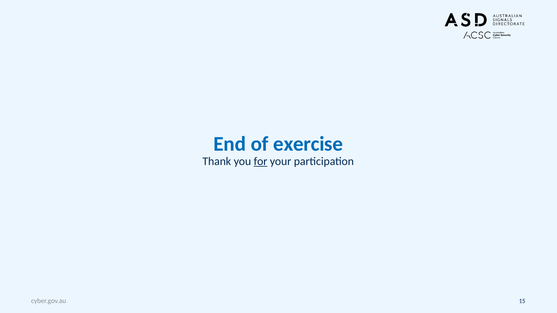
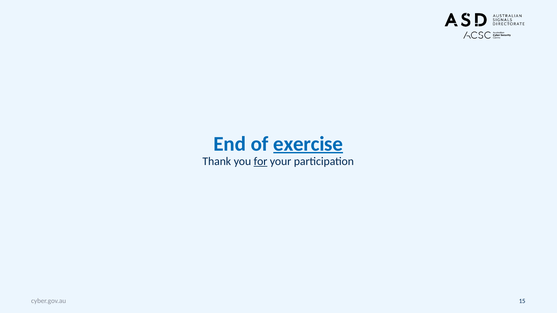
exercise underline: none -> present
